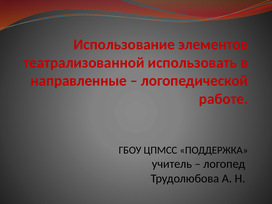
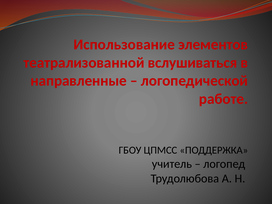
использовать: использовать -> вслушиваться
